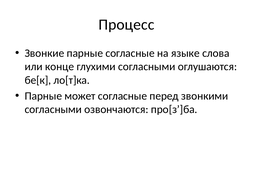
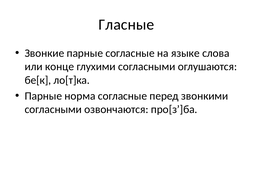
Процесс: Процесс -> Гласные
может: может -> норма
